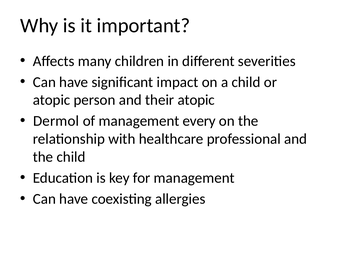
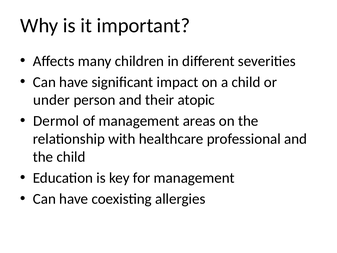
atopic at (52, 100): atopic -> under
every: every -> areas
